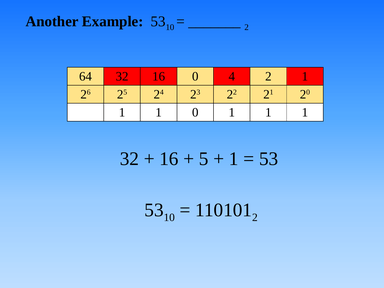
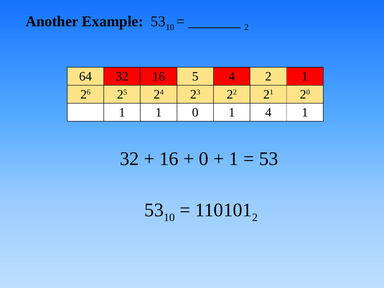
16 0: 0 -> 5
0 1 1: 1 -> 4
5 at (204, 159): 5 -> 0
